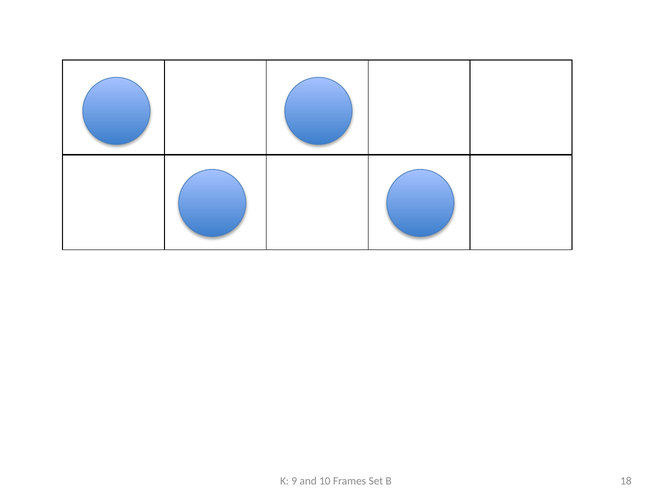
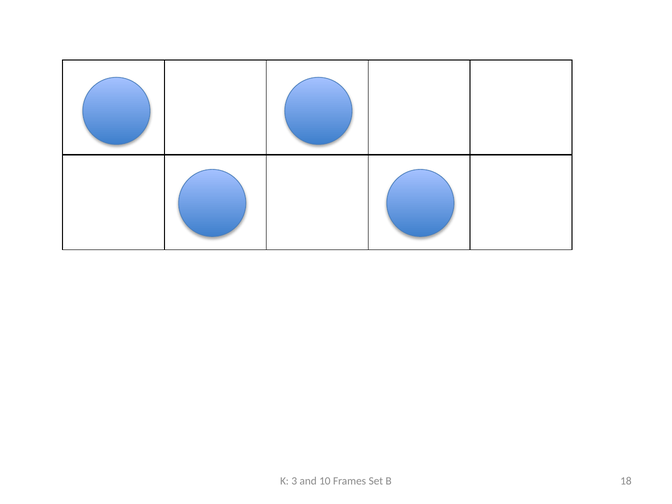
9: 9 -> 3
